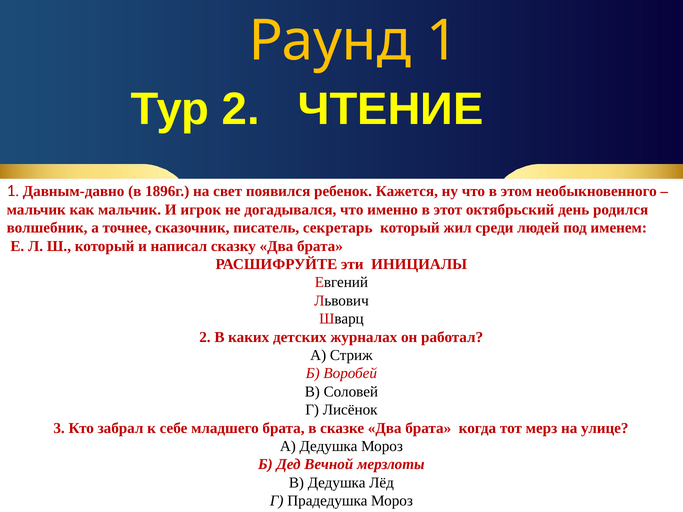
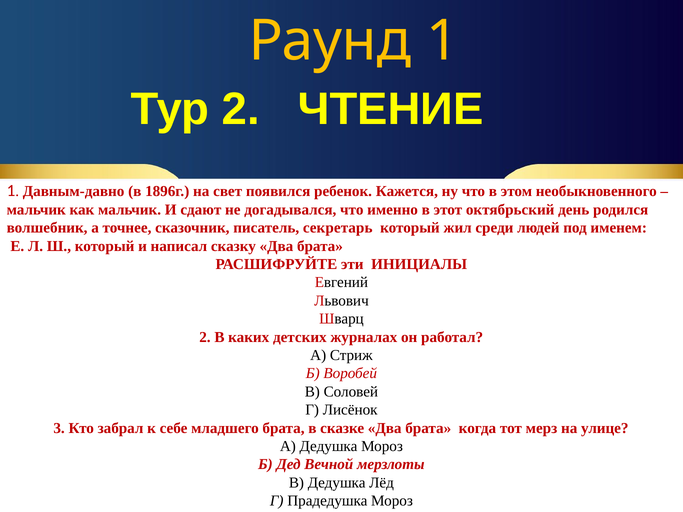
игрок: игрок -> сдают
